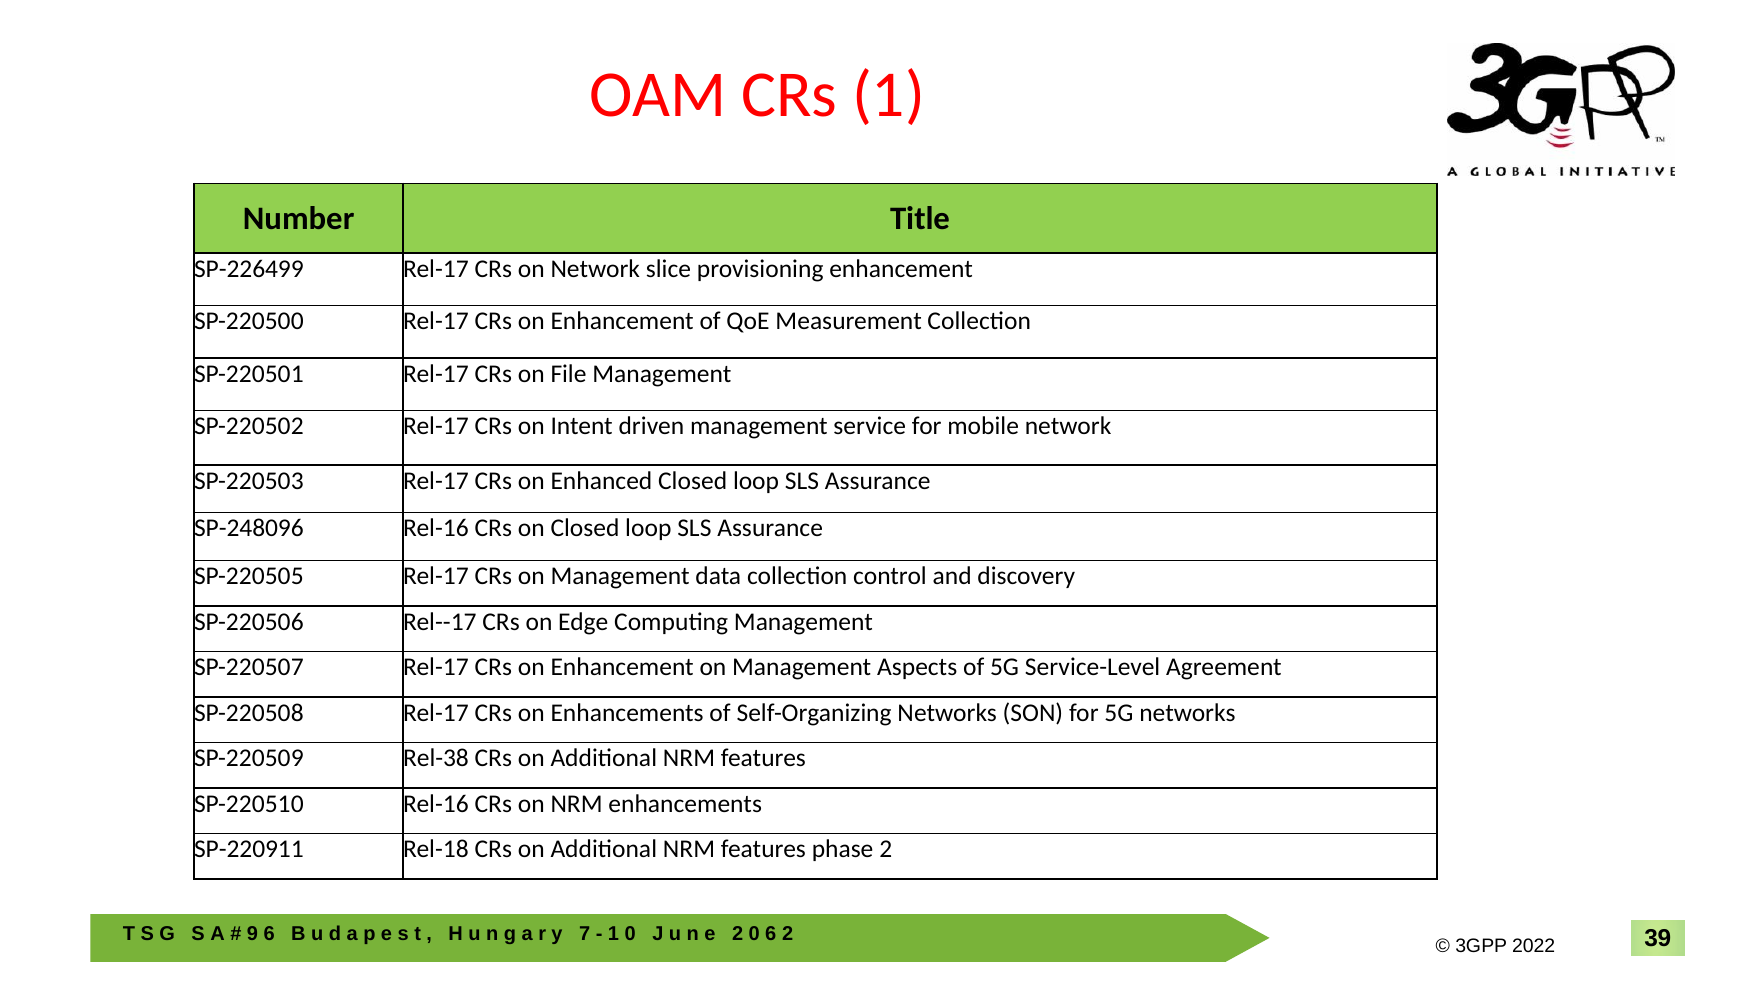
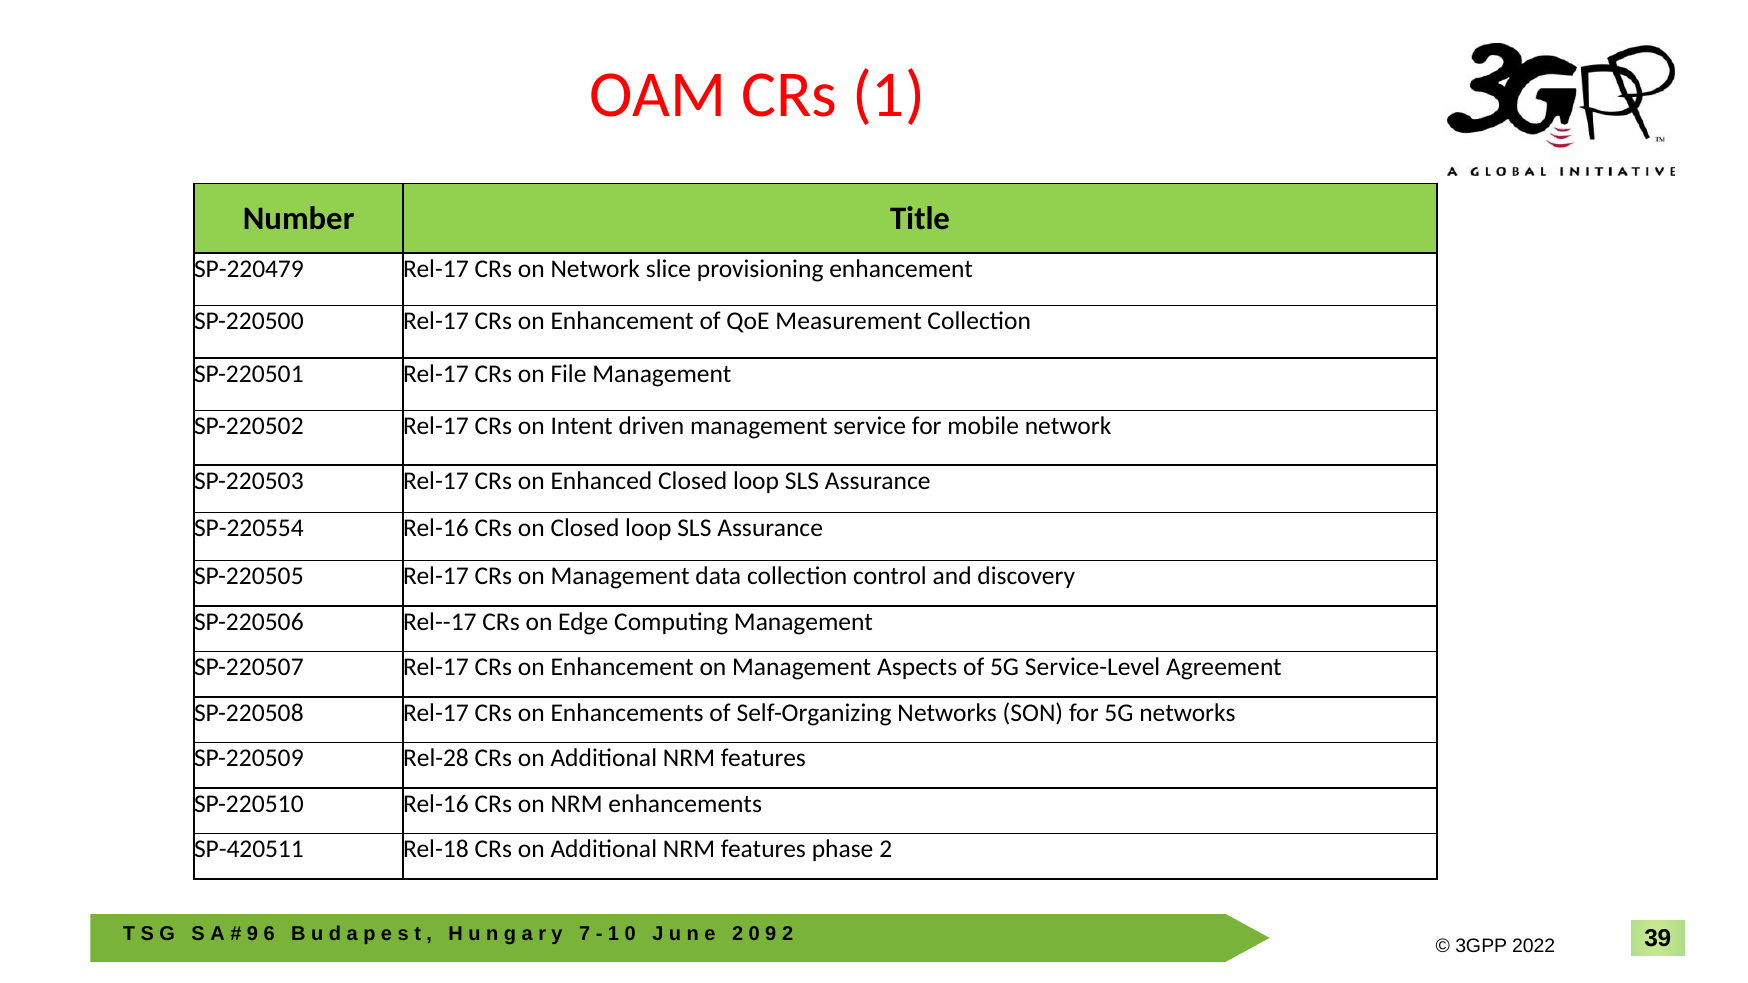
SP-226499: SP-226499 -> SP-220479
SP-248096: SP-248096 -> SP-220554
Rel-38: Rel-38 -> Rel-28
SP-220911: SP-220911 -> SP-420511
6 at (771, 934): 6 -> 9
